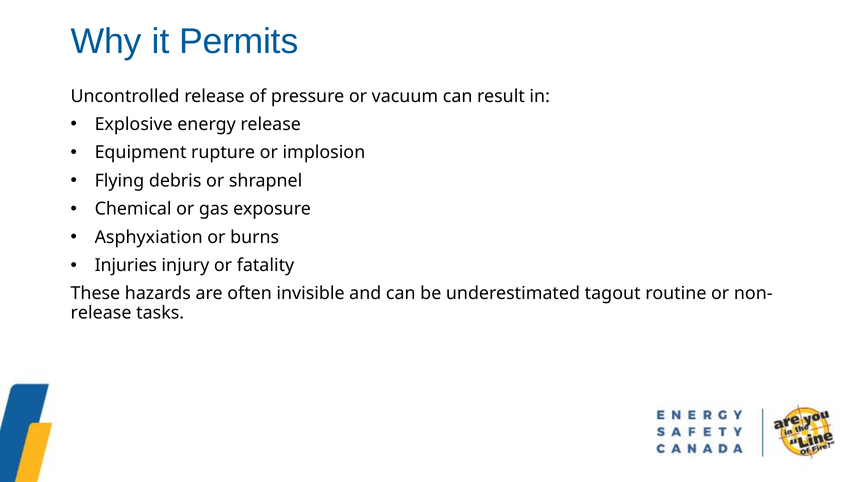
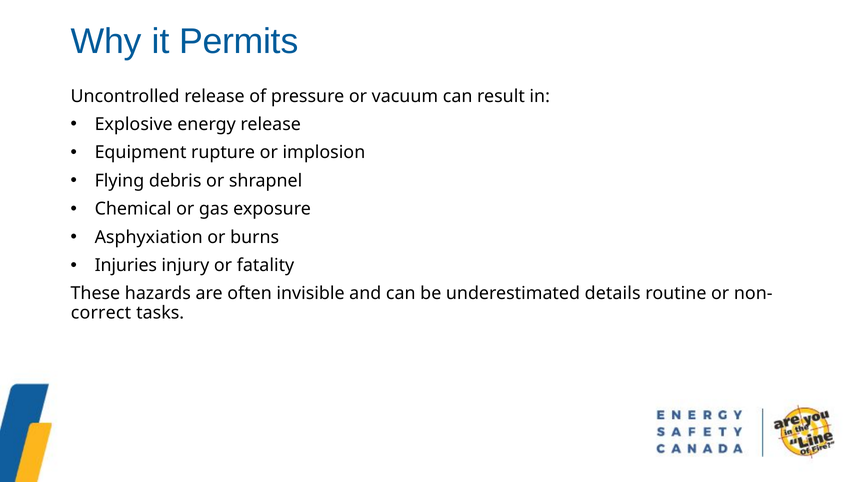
tagout: tagout -> details
release at (101, 313): release -> correct
